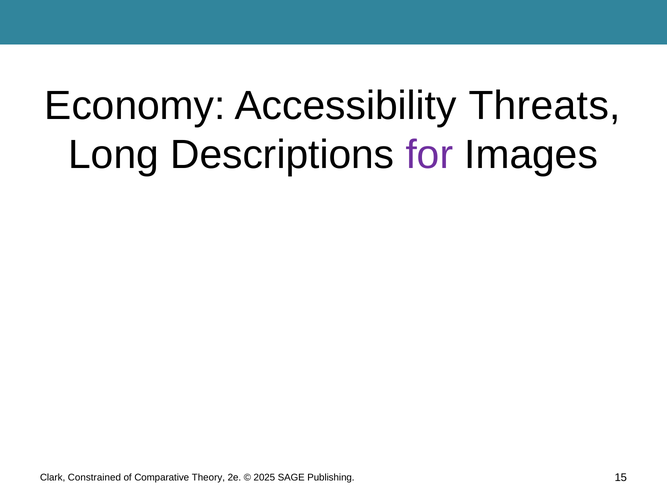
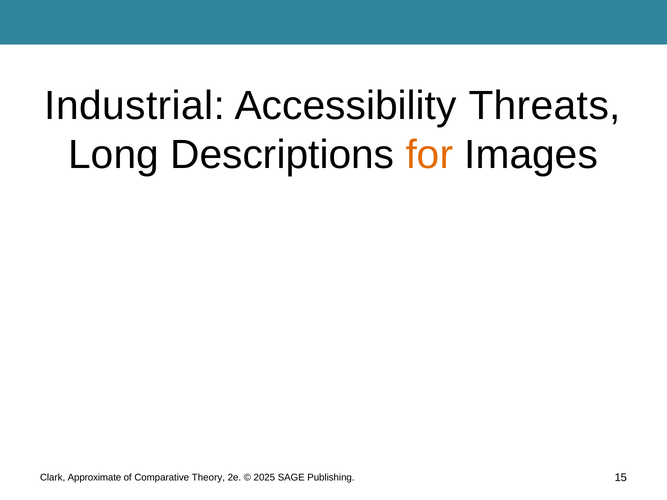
Economy: Economy -> Industrial
for colour: purple -> orange
Constrained: Constrained -> Approximate
